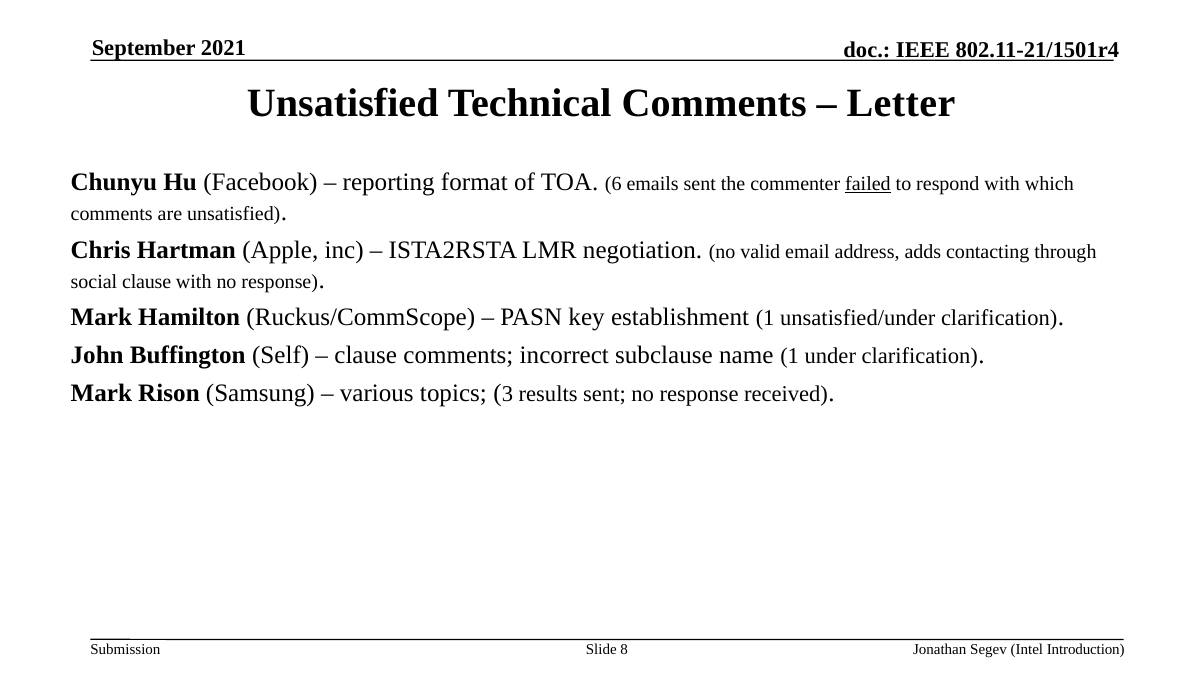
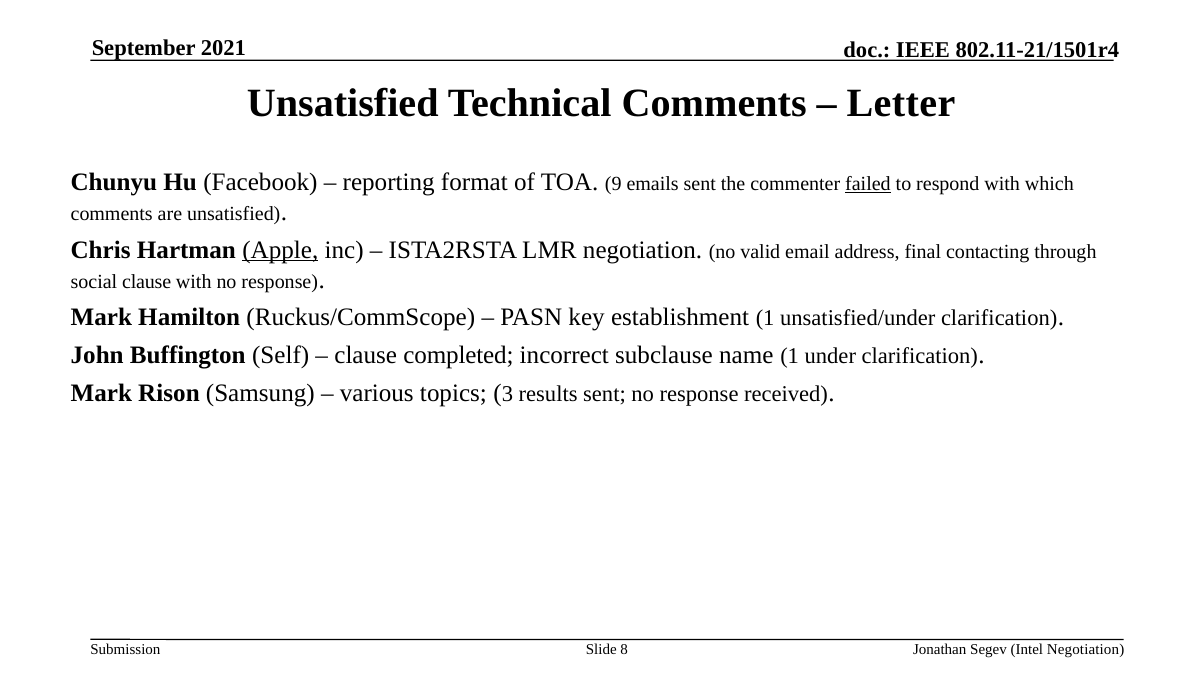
6: 6 -> 9
Apple underline: none -> present
adds: adds -> final
clause comments: comments -> completed
Intel Introduction: Introduction -> Negotiation
